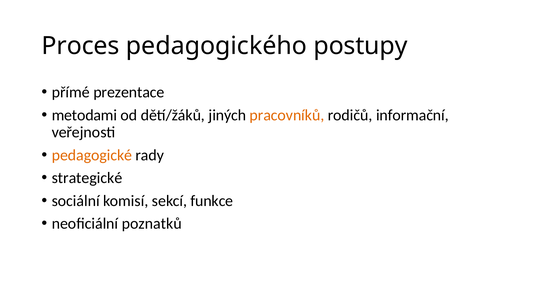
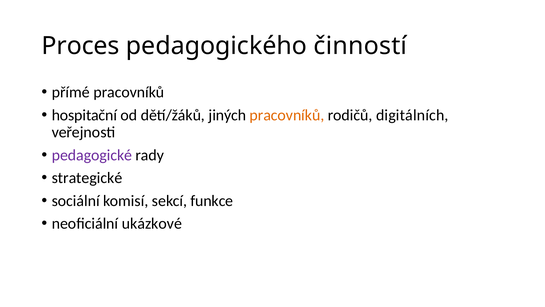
postupy: postupy -> činností
přímé prezentace: prezentace -> pracovníků
metodami: metodami -> hospitační
informační: informační -> digitálních
pedagogické colour: orange -> purple
poznatků: poznatků -> ukázkové
